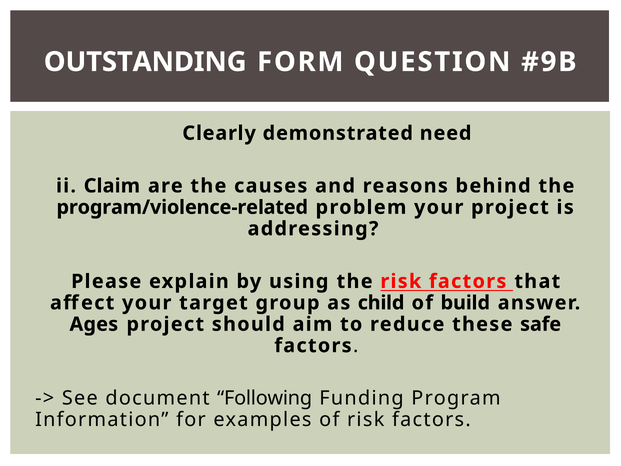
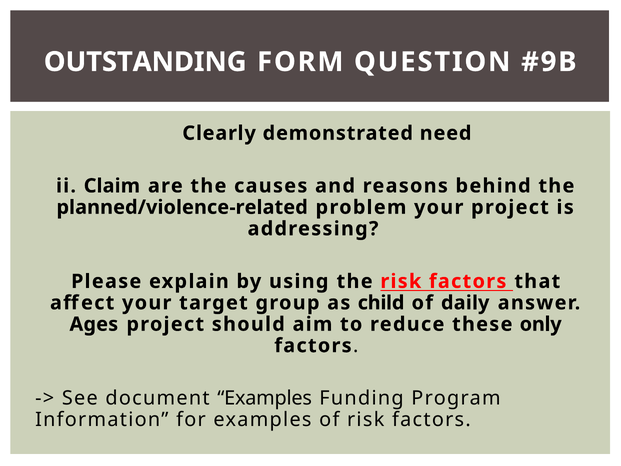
program/violence-related: program/violence-related -> planned/violence-related
build: build -> daily
safe: safe -> only
document Following: Following -> Examples
